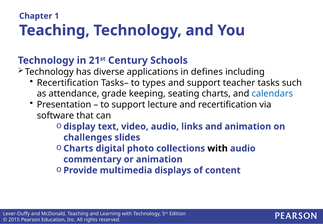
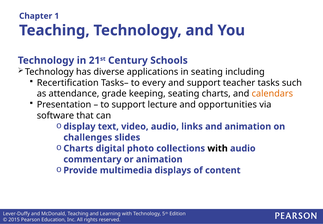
in defines: defines -> seating
types: types -> every
calendars colour: blue -> orange
and recertification: recertification -> opportunities
